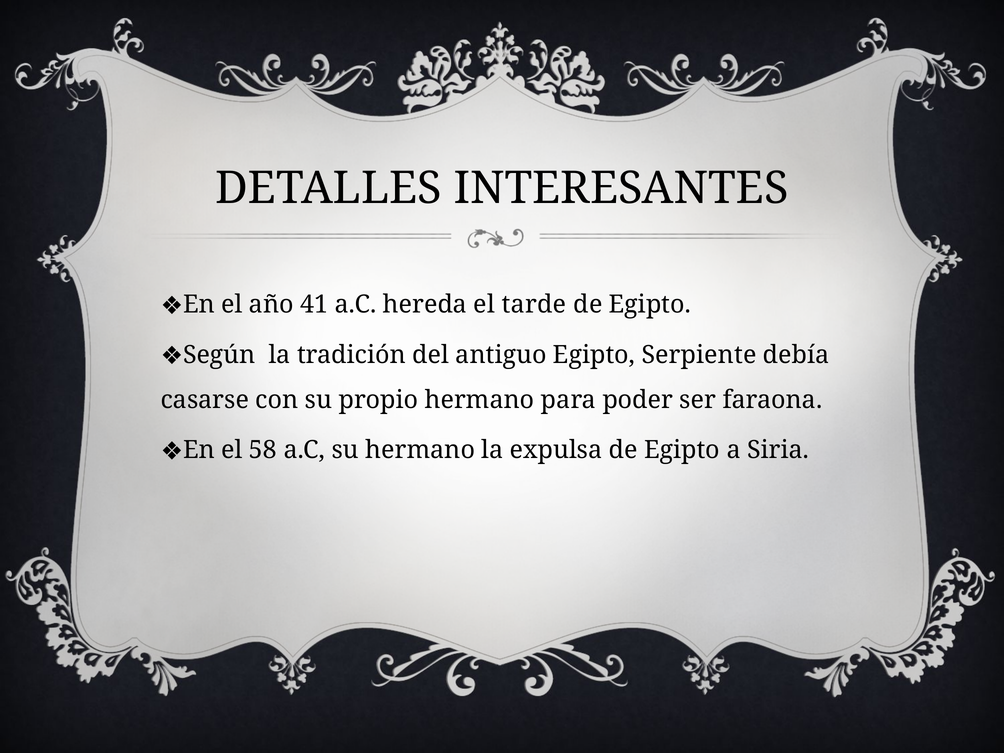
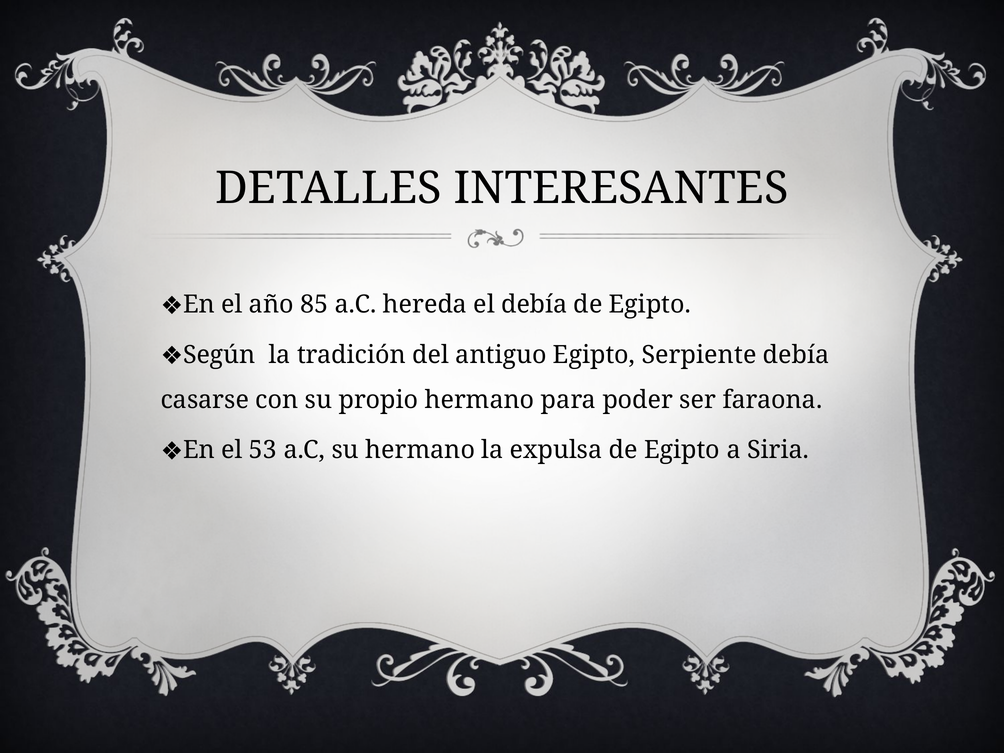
41: 41 -> 85
el tarde: tarde -> debía
58: 58 -> 53
